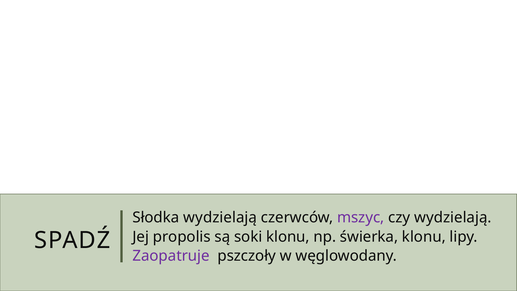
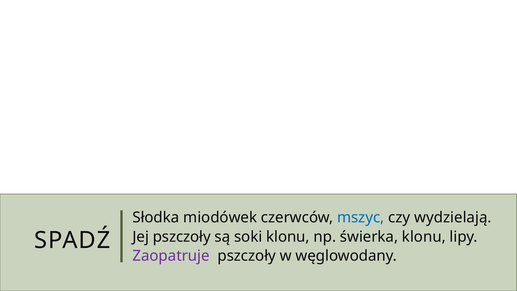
Słodka wydzielają: wydzielają -> miodówek
mszyc colour: purple -> blue
Jej propolis: propolis -> pszczoły
